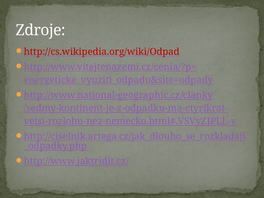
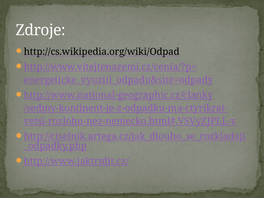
http://cs.wikipedia.org/wiki/Odpad colour: red -> black
